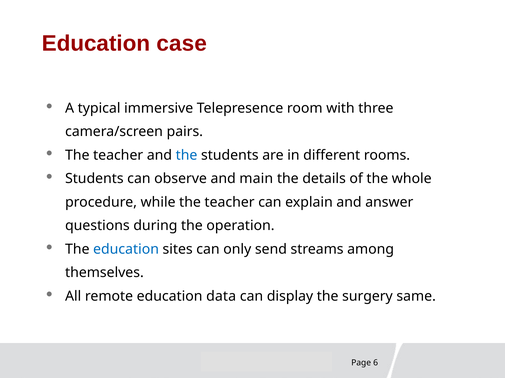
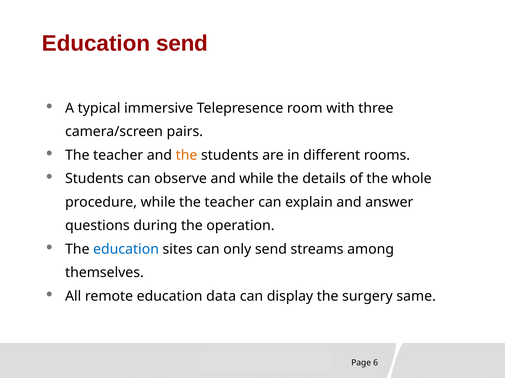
Education case: case -> send
the at (187, 155) colour: blue -> orange
and main: main -> while
